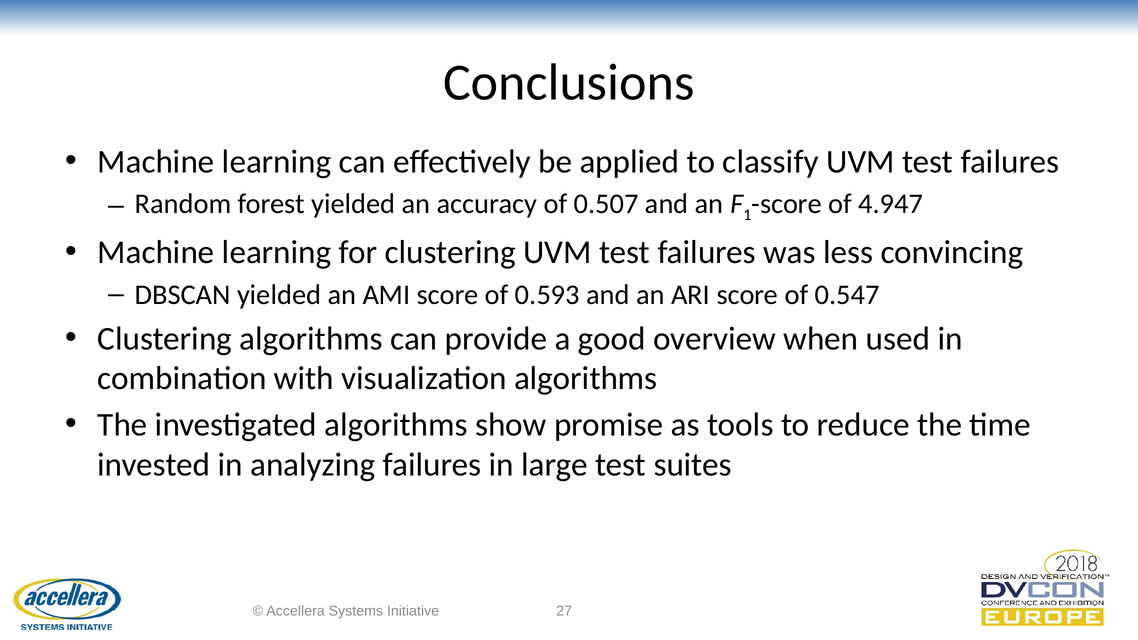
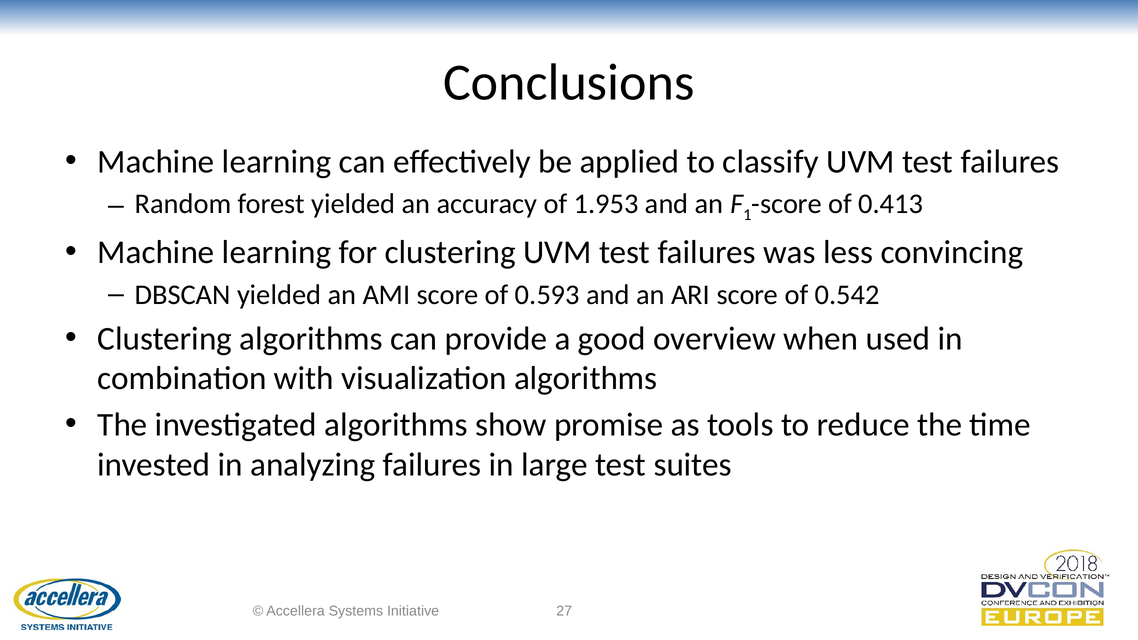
0.507: 0.507 -> 1.953
4.947: 4.947 -> 0.413
0.547: 0.547 -> 0.542
